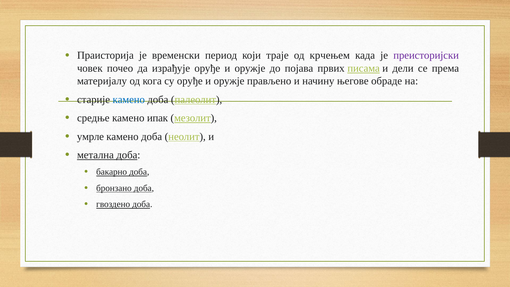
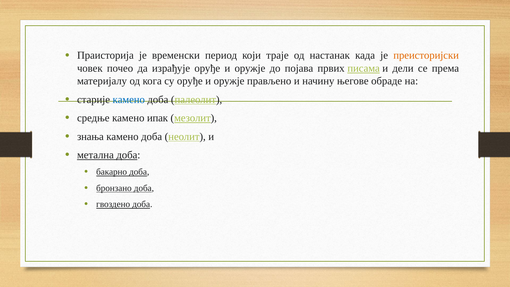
крчењем: крчењем -> настанак
преисторијски colour: purple -> orange
умрле: умрле -> знања
